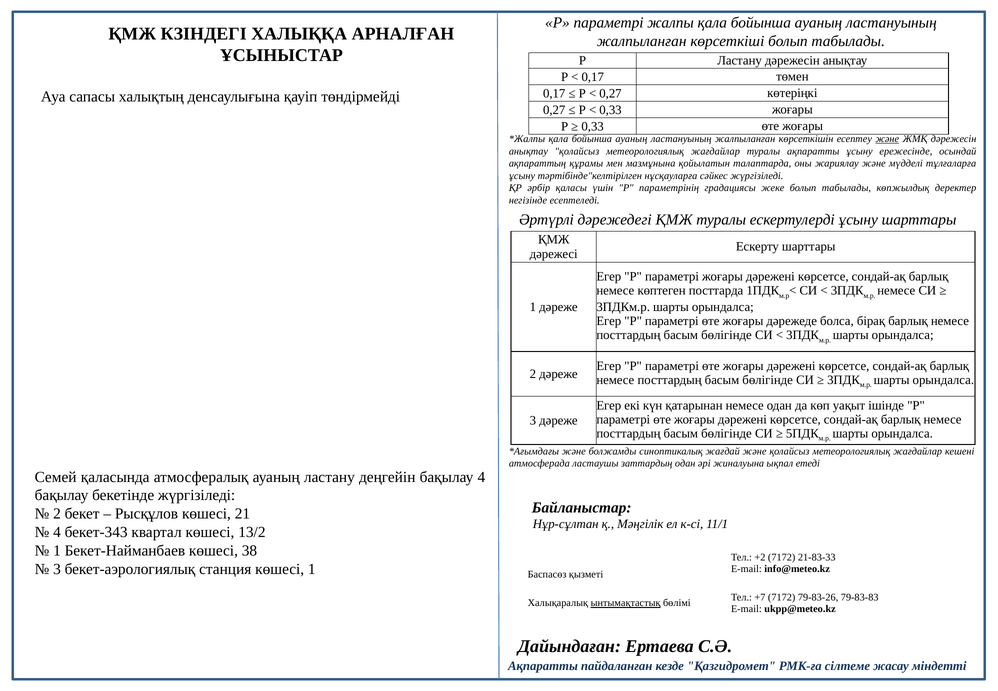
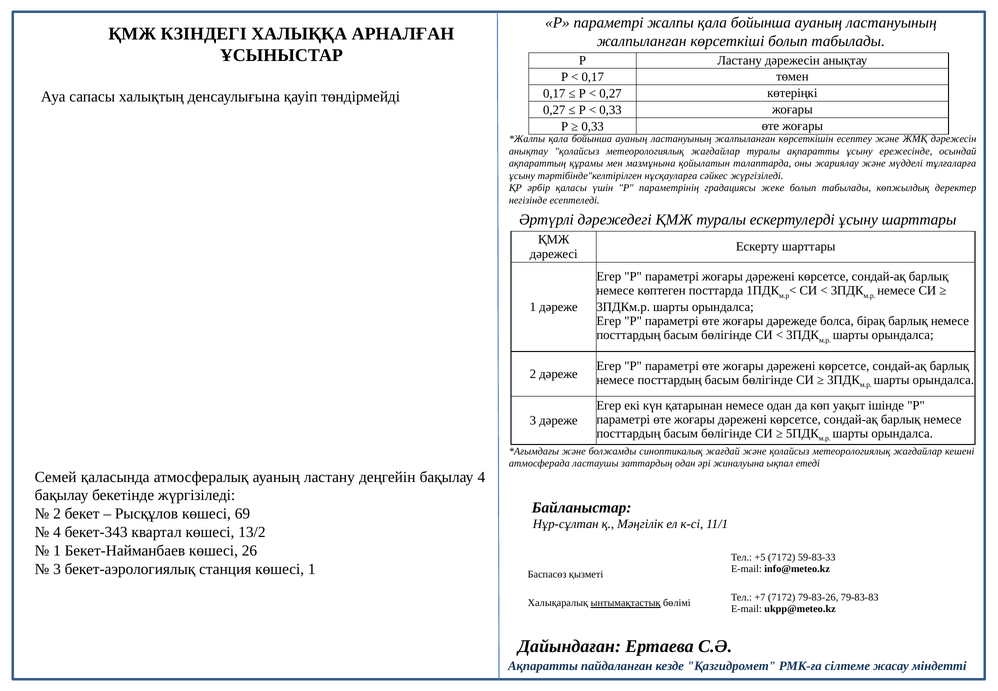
және at (887, 139) underline: present -> none
21: 21 -> 69
38: 38 -> 26
+2: +2 -> +5
21-83-33: 21-83-33 -> 59-83-33
